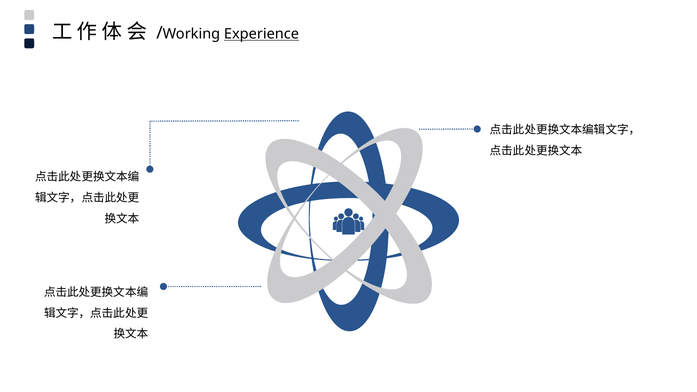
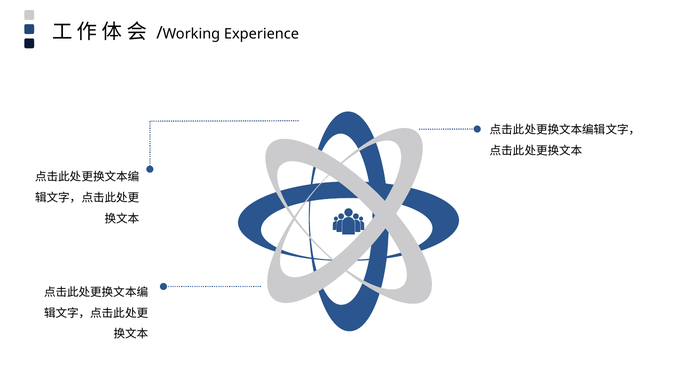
Experience underline: present -> none
